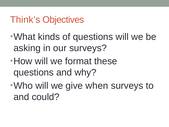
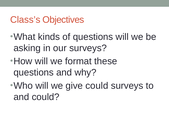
Think’s: Think’s -> Class’s
give when: when -> could
